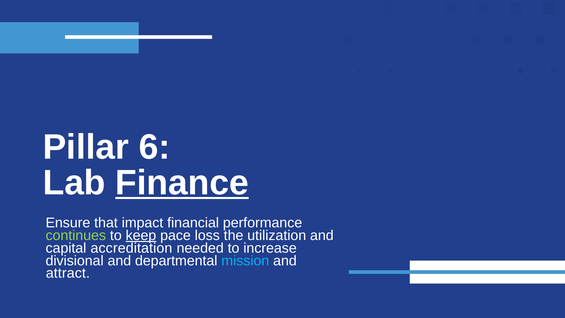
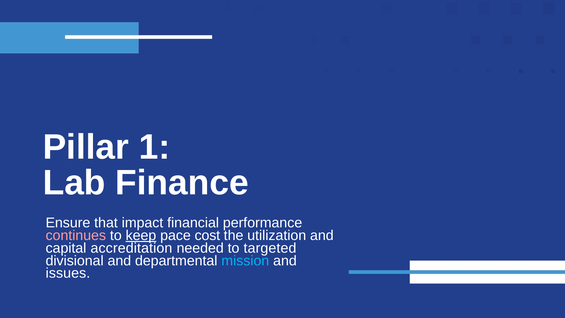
6: 6 -> 1
Finance underline: present -> none
continues colour: light green -> pink
loss: loss -> cost
increase: increase -> targeted
attract: attract -> issues
